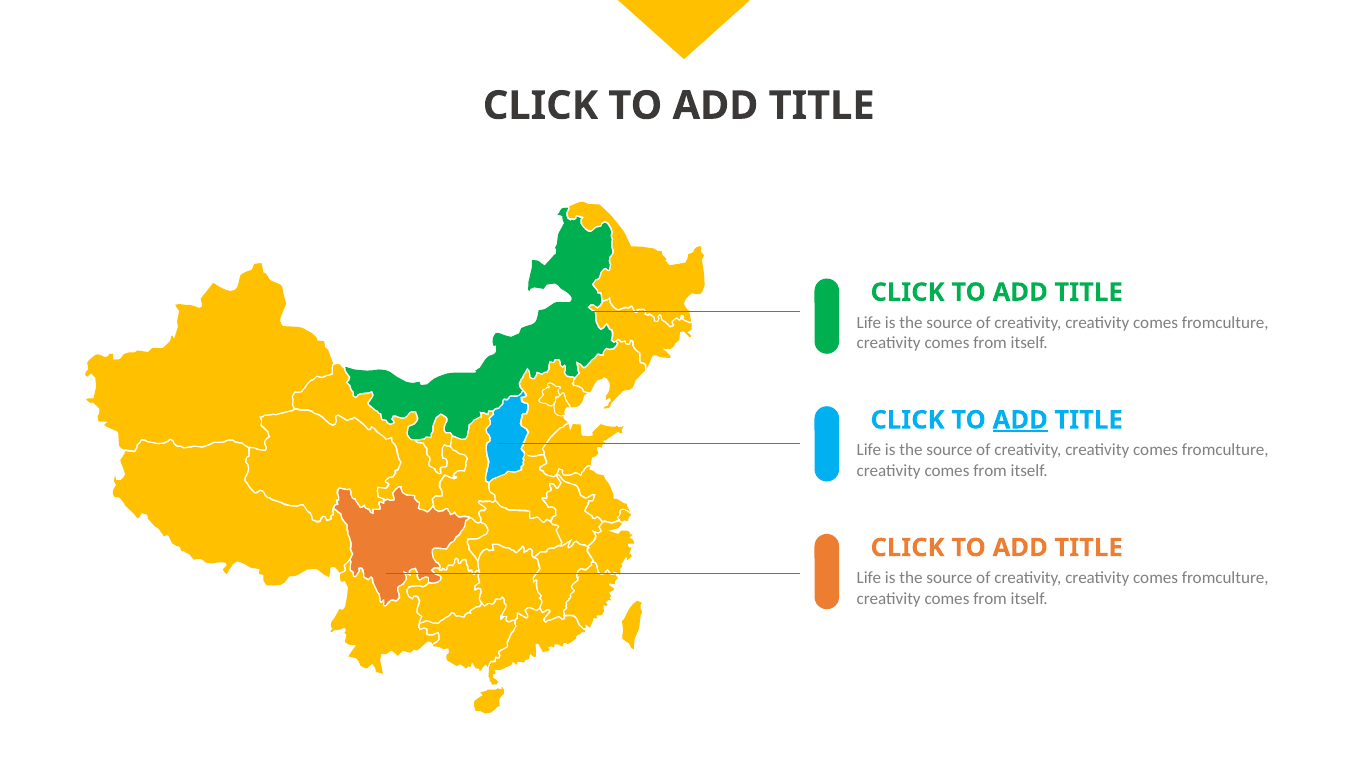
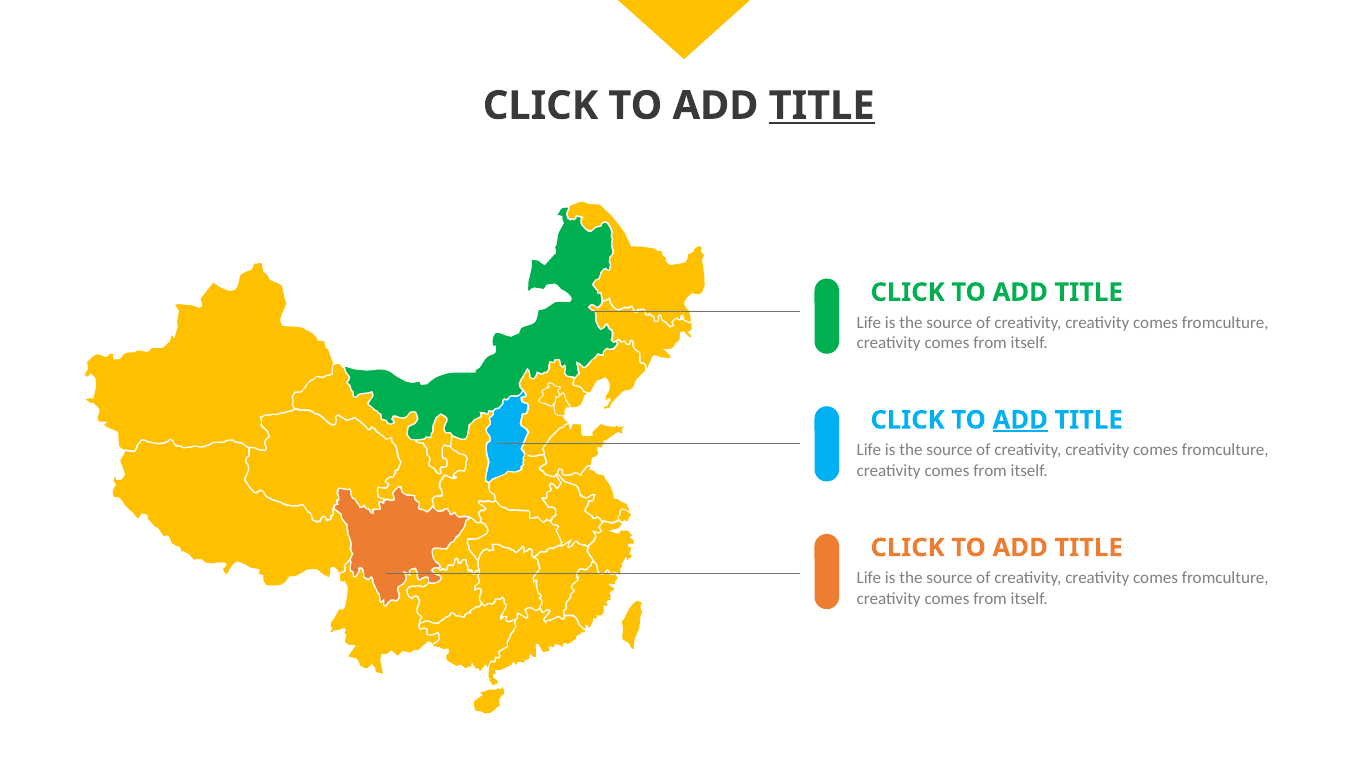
TITLE at (822, 106) underline: none -> present
